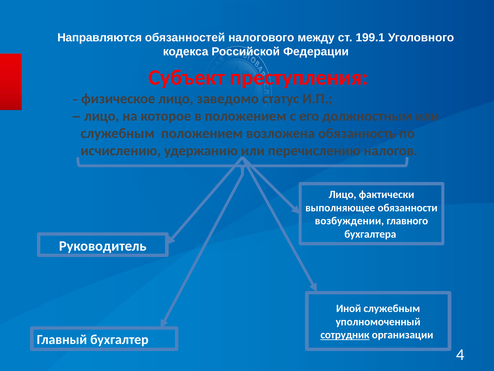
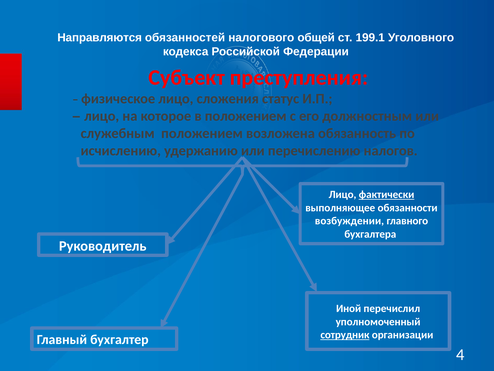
между: между -> общей
заведомо: заведомо -> сложения
фактически underline: none -> present
Иной служебным: служебным -> перечислил
